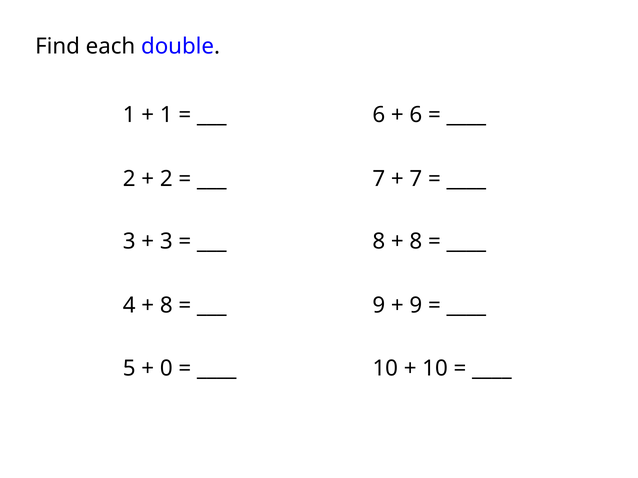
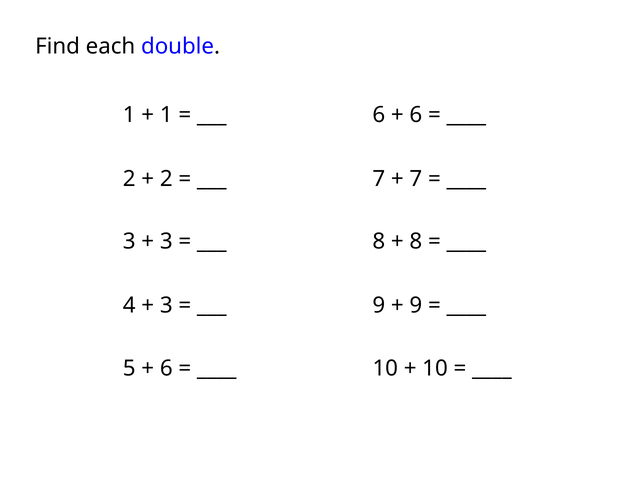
8 at (166, 306): 8 -> 3
0 at (166, 369): 0 -> 6
